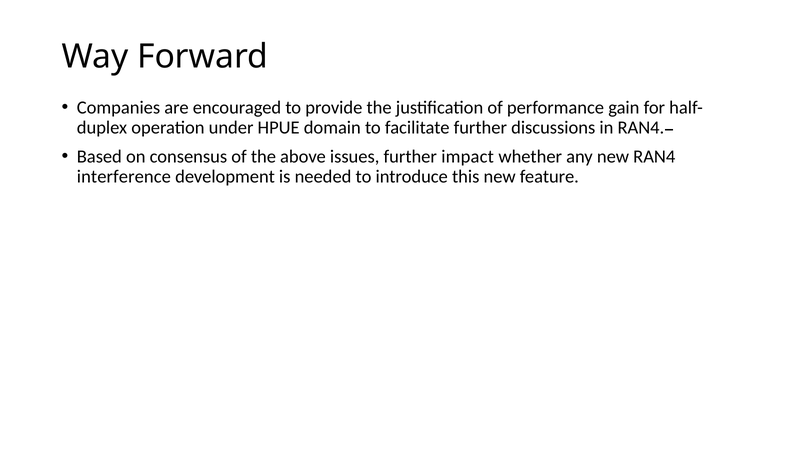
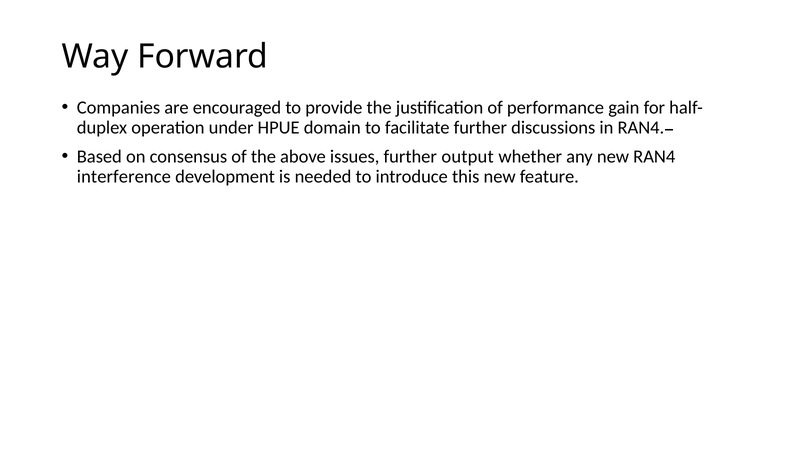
impact: impact -> output
